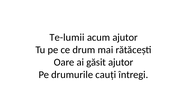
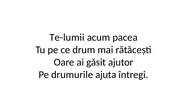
acum ajutor: ajutor -> pacea
cauți: cauți -> ajuta
